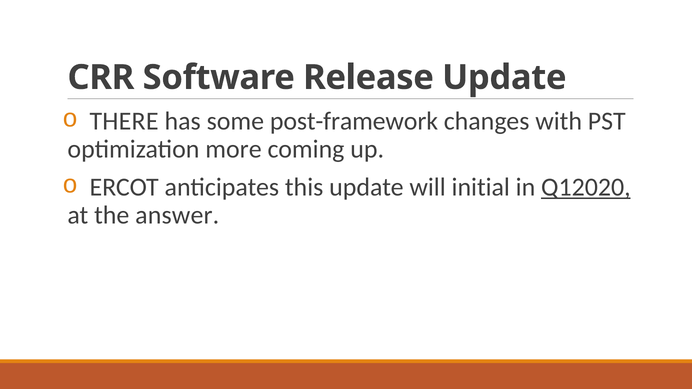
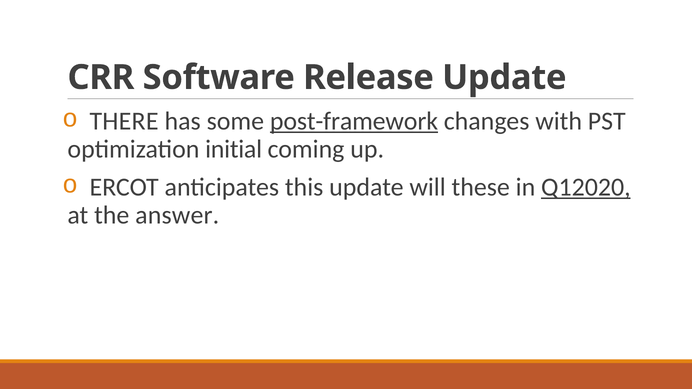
post-framework underline: none -> present
more: more -> initial
initial: initial -> these
